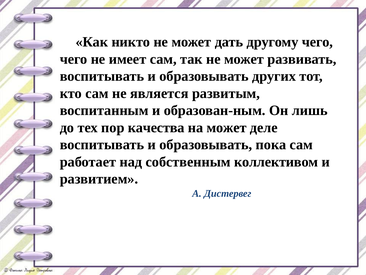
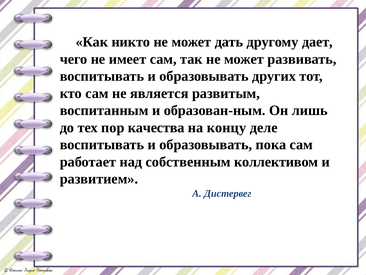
другому чего: чего -> дает
на может: может -> концу
